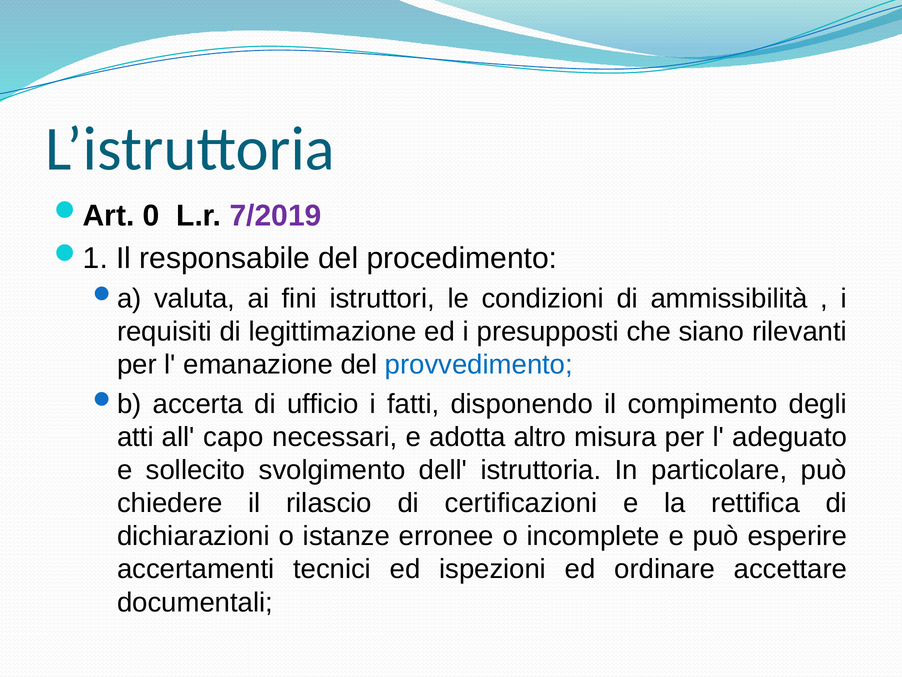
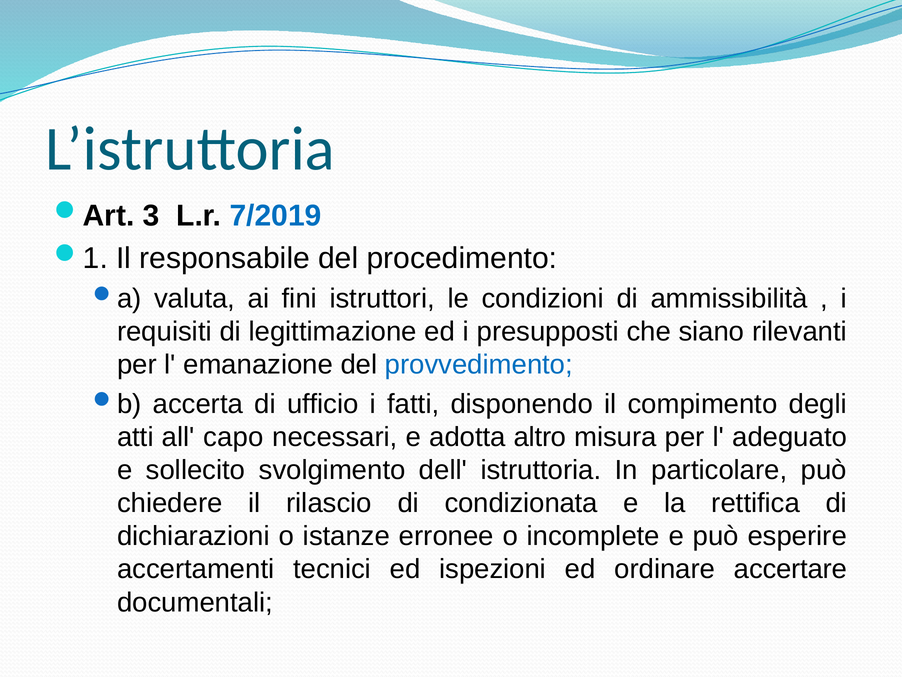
0: 0 -> 3
7/2019 colour: purple -> blue
certificazioni: certificazioni -> condizionata
accettare: accettare -> accertare
